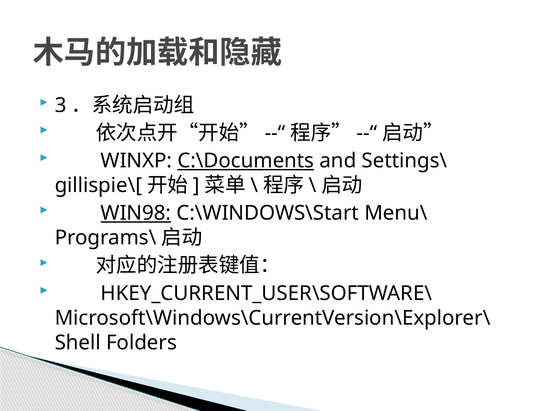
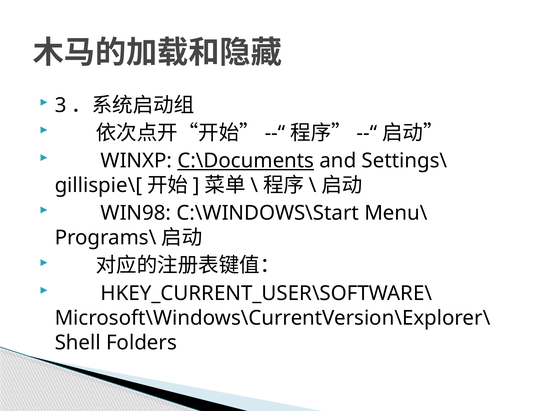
WIN98 underline: present -> none
